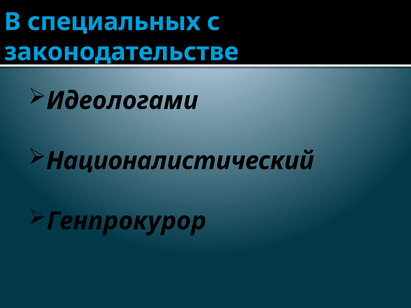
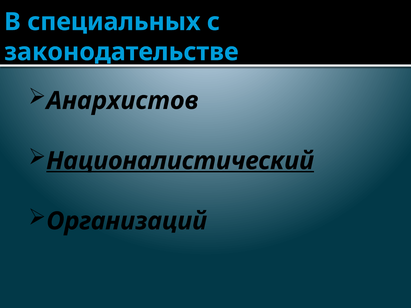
Идеологами: Идеологами -> Анархистов
Националистический underline: none -> present
Генпрокурор: Генпрокурор -> Организаций
